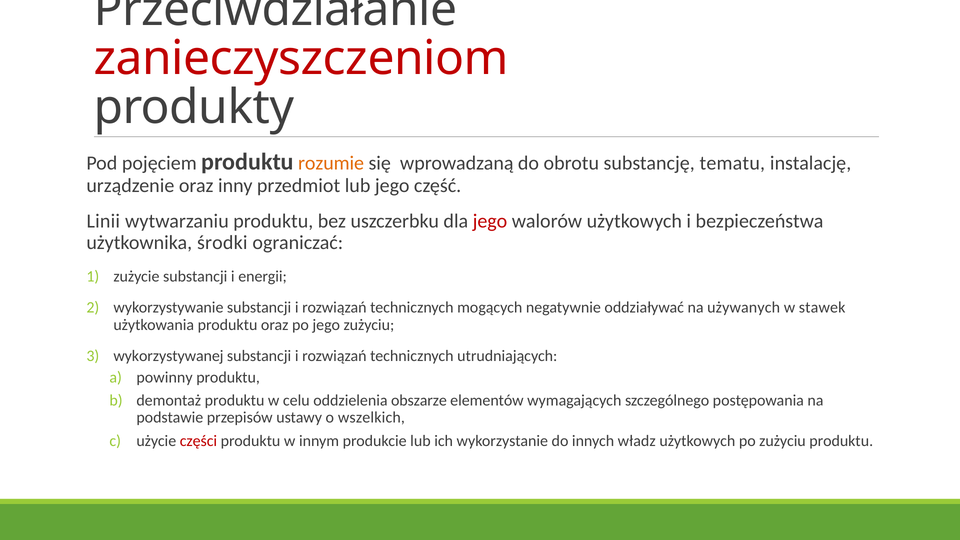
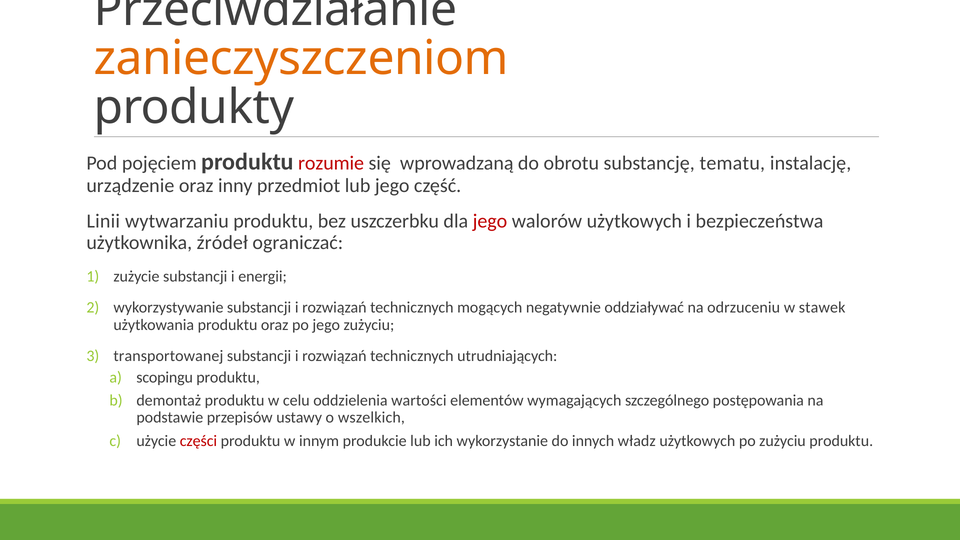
zanieczyszczeniom colour: red -> orange
rozumie colour: orange -> red
środki: środki -> źródeł
używanych: używanych -> odrzuceniu
wykorzystywanej: wykorzystywanej -> transportowanej
powinny: powinny -> scopingu
obszarze: obszarze -> wartości
